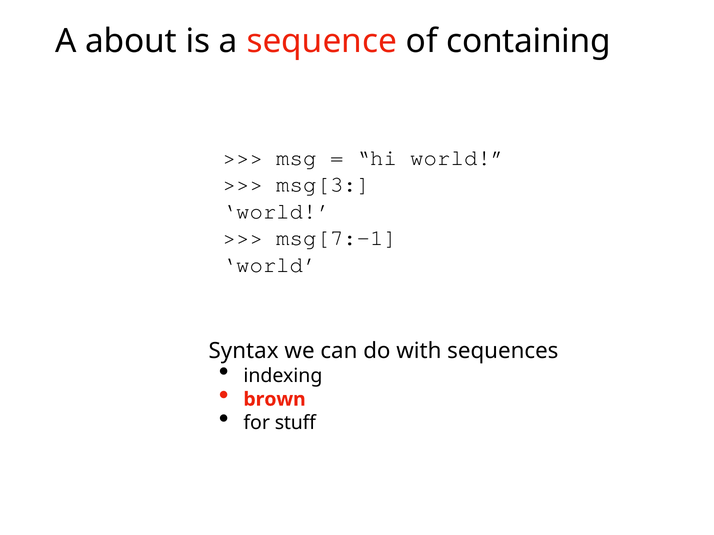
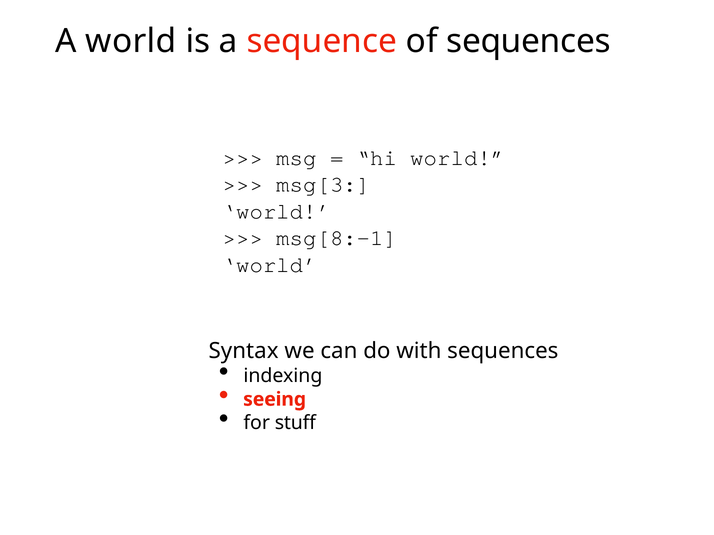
A about: about -> world
of containing: containing -> sequences
msg[7:-1: msg[7:-1 -> msg[8:-1
brown: brown -> seeing
